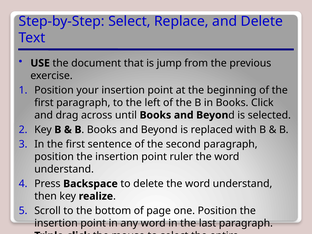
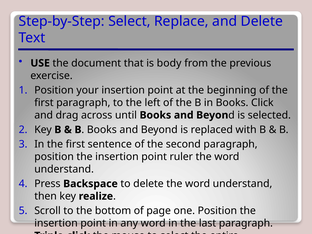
jump: jump -> body
